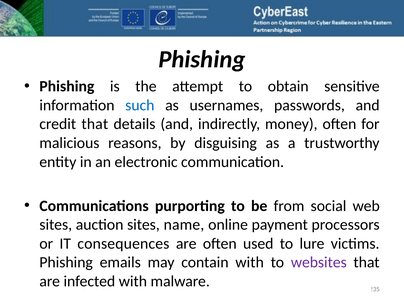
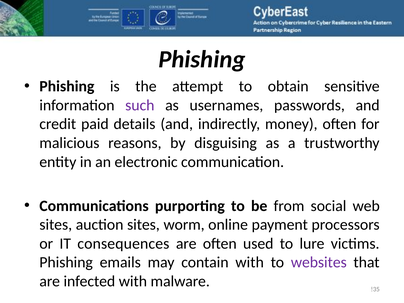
such colour: blue -> purple
credit that: that -> paid
name: name -> worm
